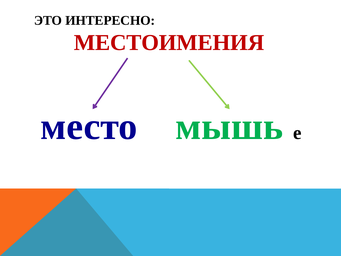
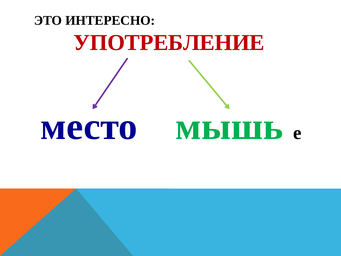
МЕСТОИМЕНИЯ: МЕСТОИМЕНИЯ -> УПОТРЕБЛЕНИЕ
